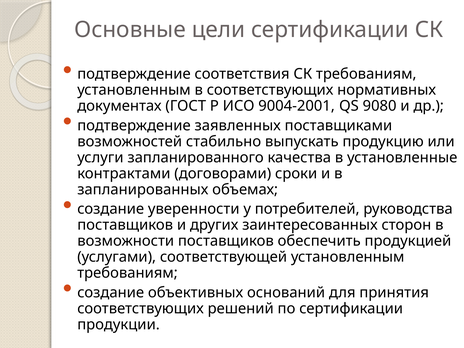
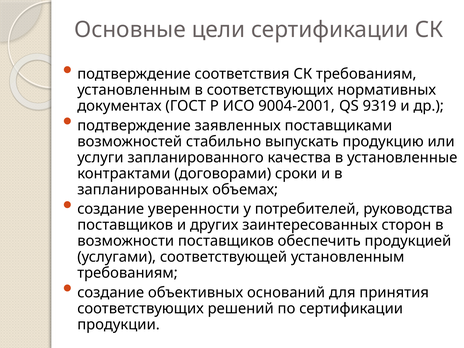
9080: 9080 -> 9319
